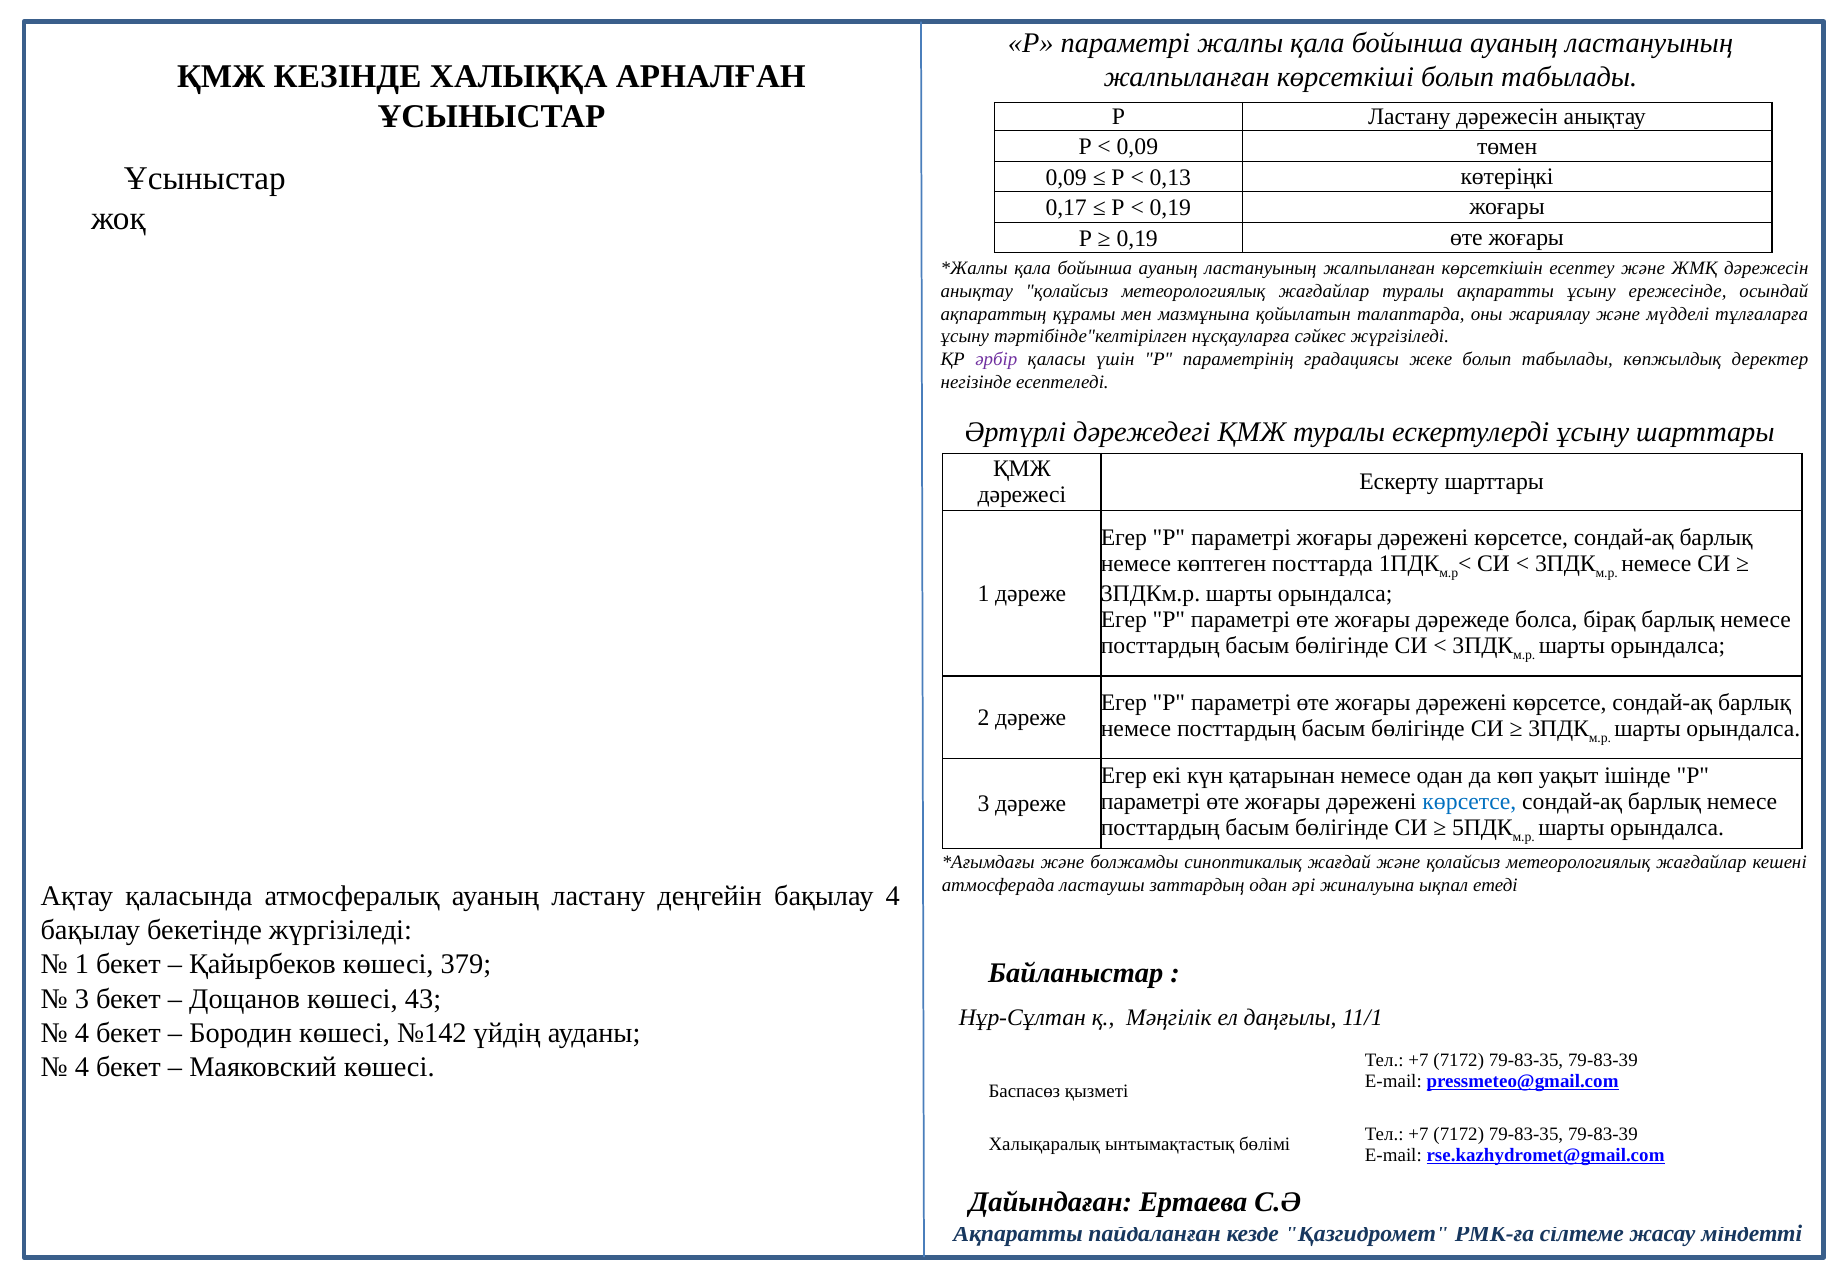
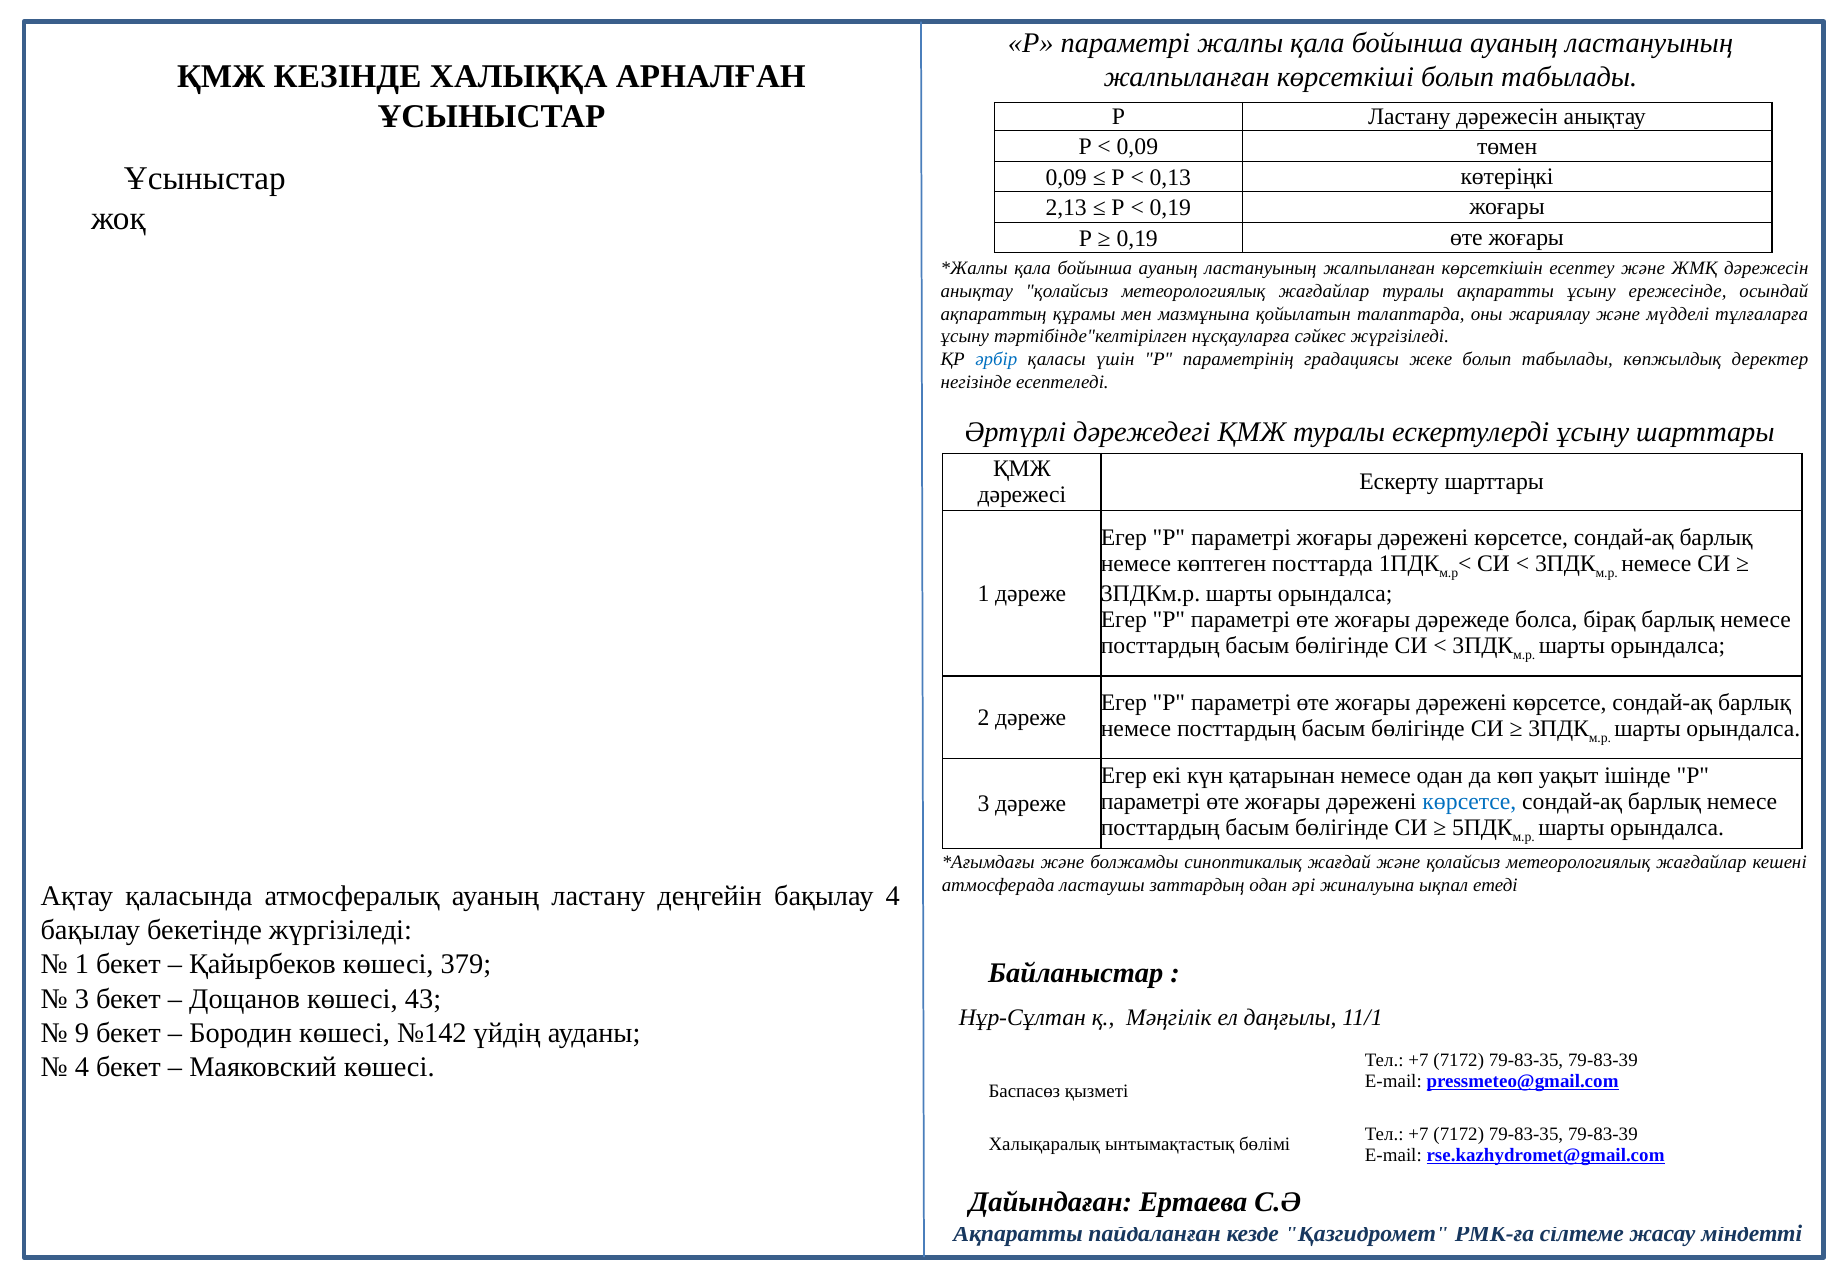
0,17: 0,17 -> 2,13
әрбір colour: purple -> blue
4 at (82, 1033): 4 -> 9
